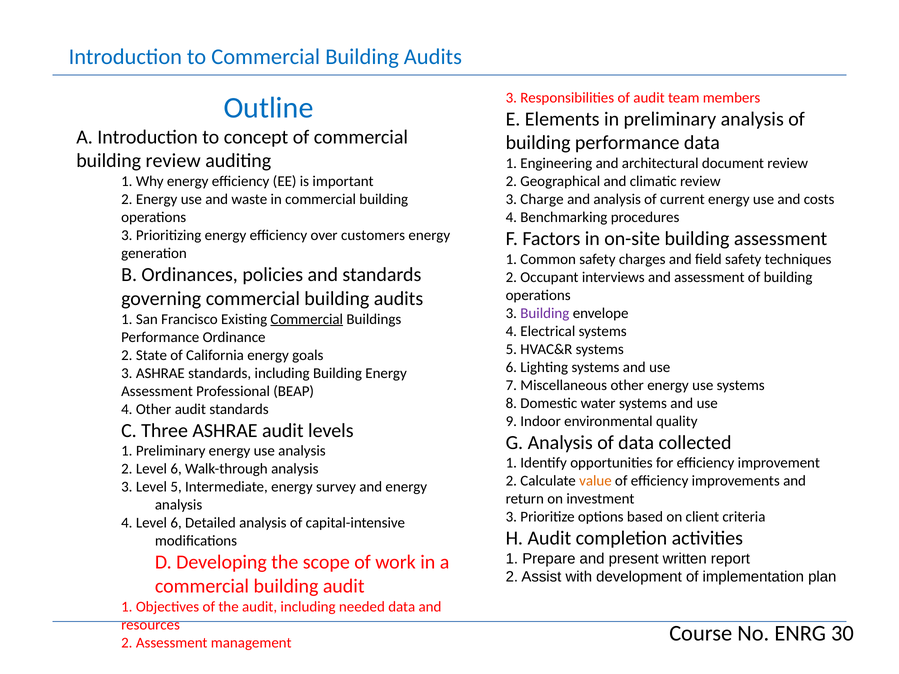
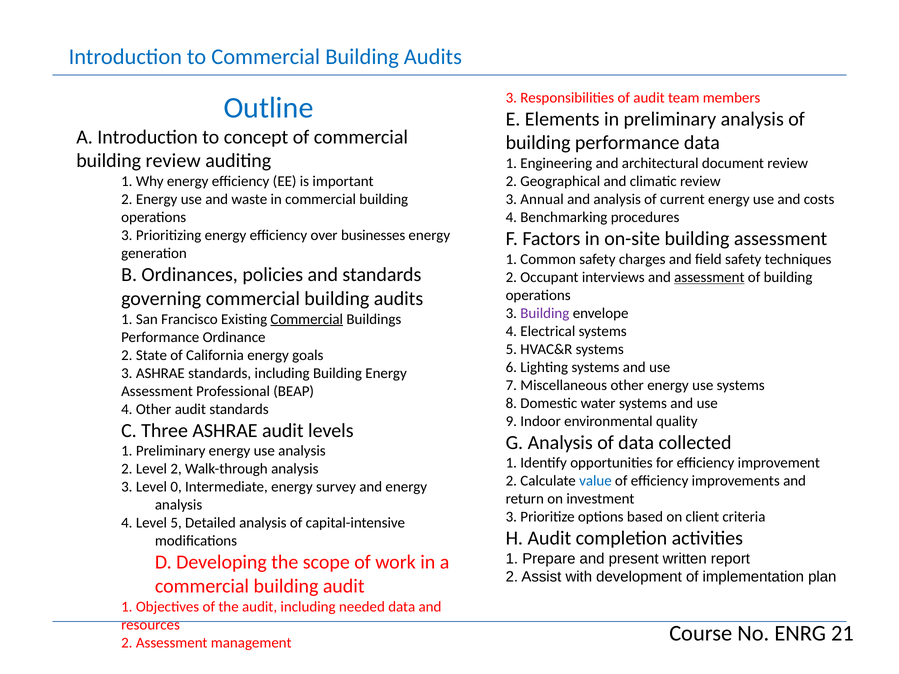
Charge: Charge -> Annual
customers: customers -> businesses
assessment at (709, 277) underline: none -> present
2 Level 6: 6 -> 2
value colour: orange -> blue
Level 5: 5 -> 0
4 Level 6: 6 -> 5
30: 30 -> 21
